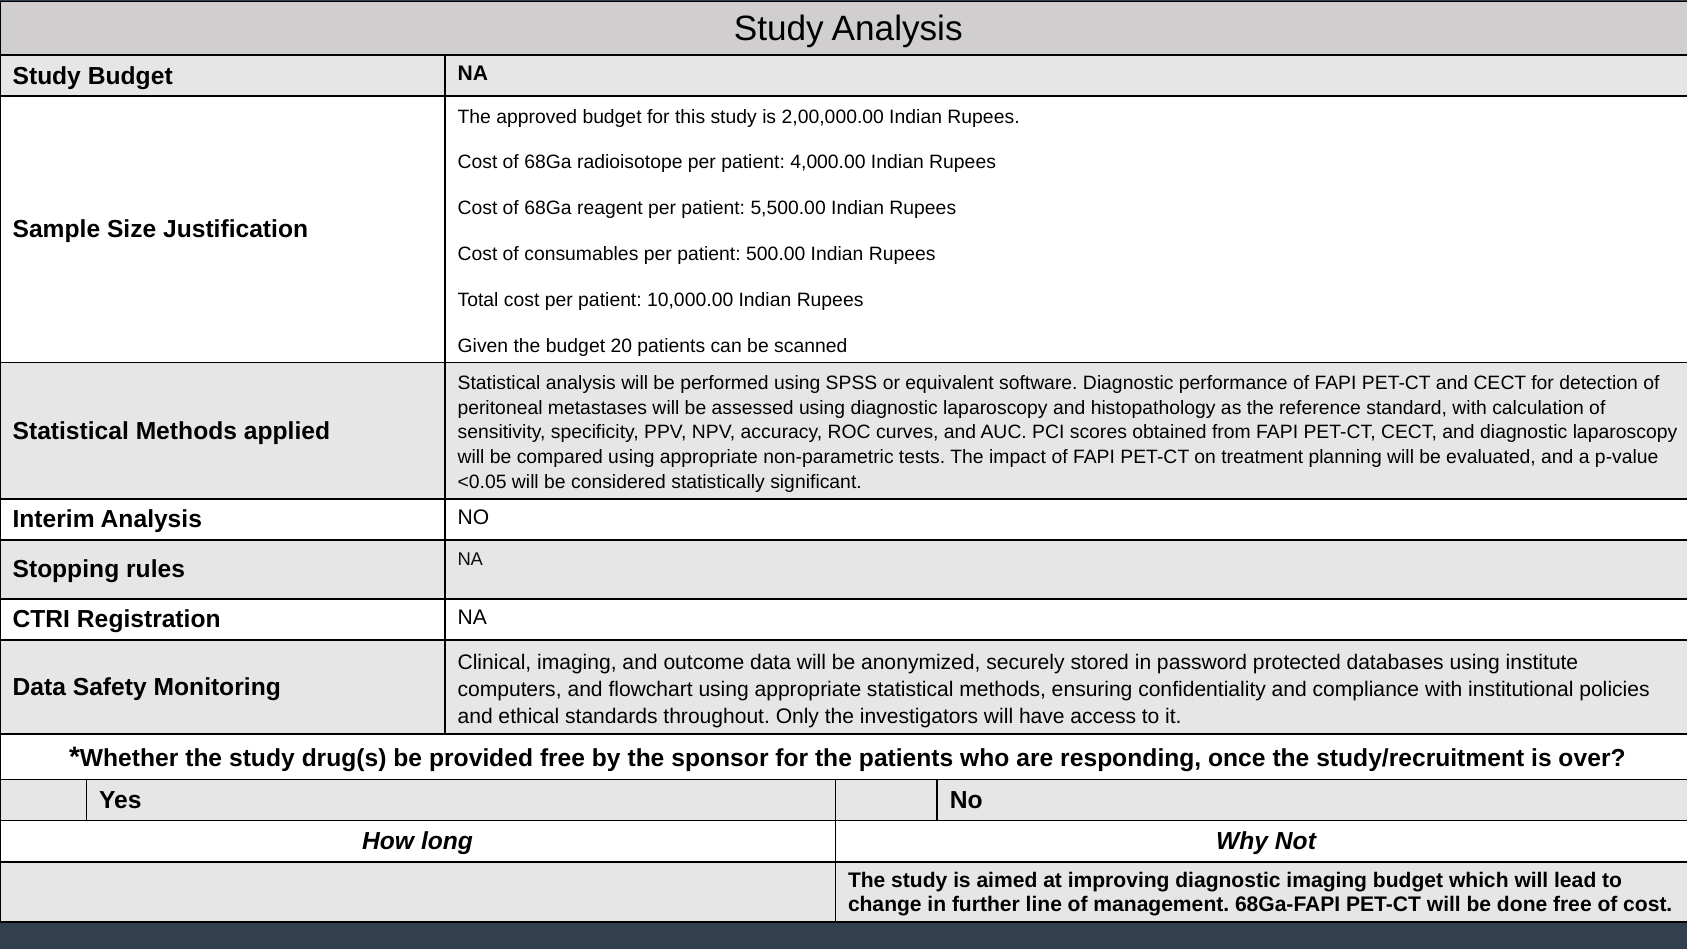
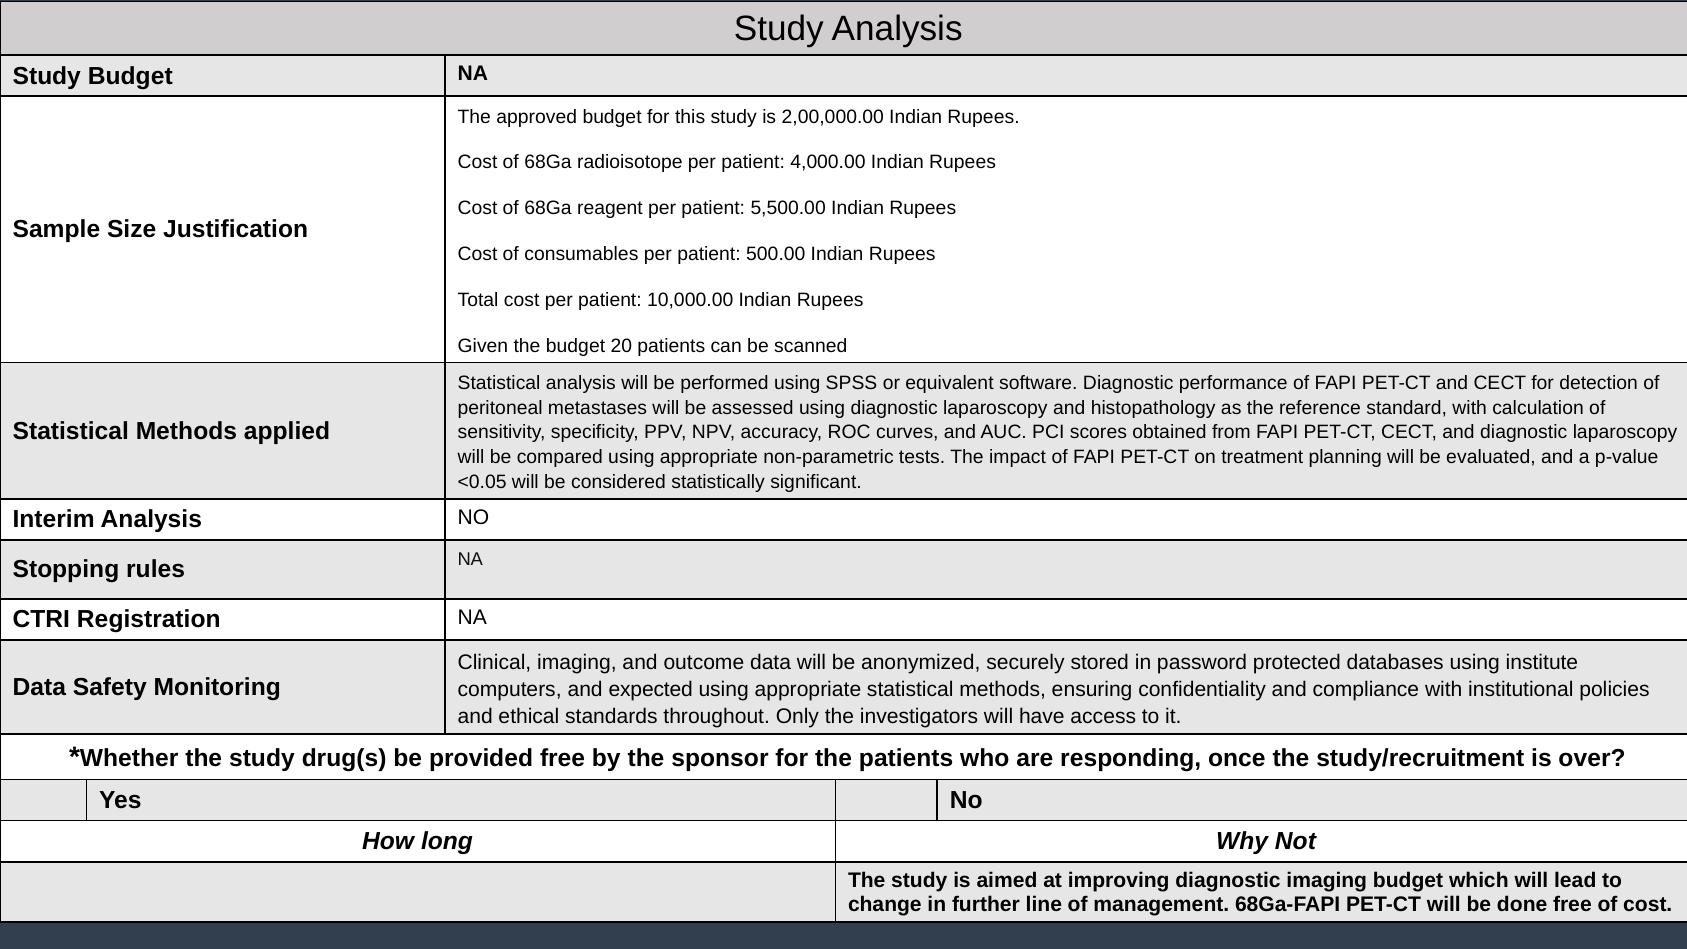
flowchart: flowchart -> expected
